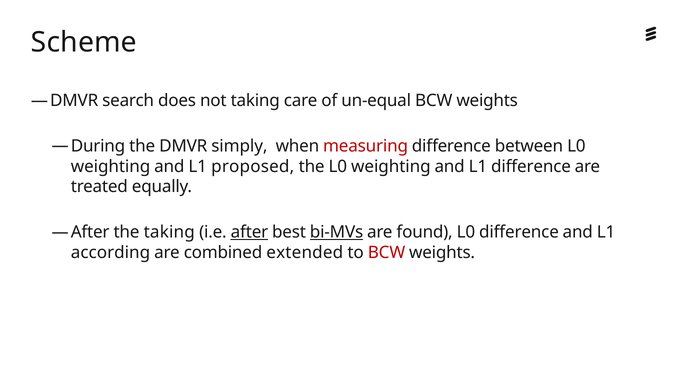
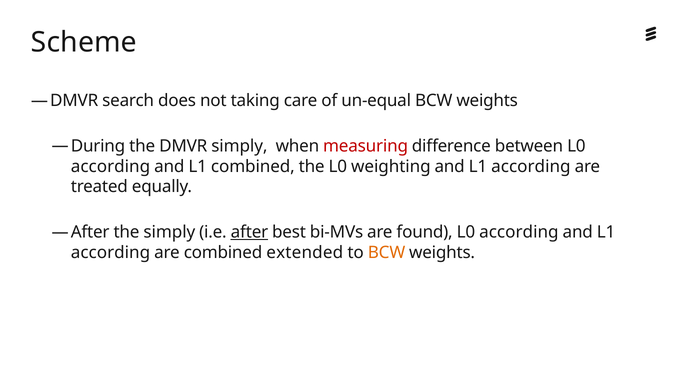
weighting at (111, 166): weighting -> according
L1 proposed: proposed -> combined
difference at (531, 166): difference -> according
the taking: taking -> simply
bi-MVs underline: present -> none
found L0 difference: difference -> according
BCW at (387, 253) colour: red -> orange
